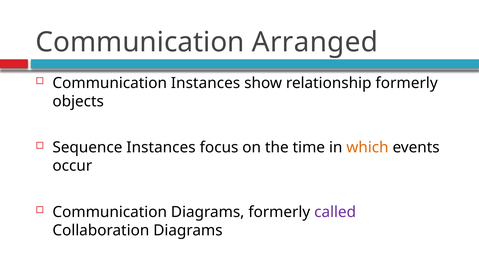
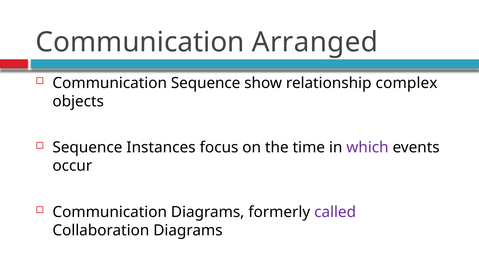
Communication Instances: Instances -> Sequence
relationship formerly: formerly -> complex
which colour: orange -> purple
